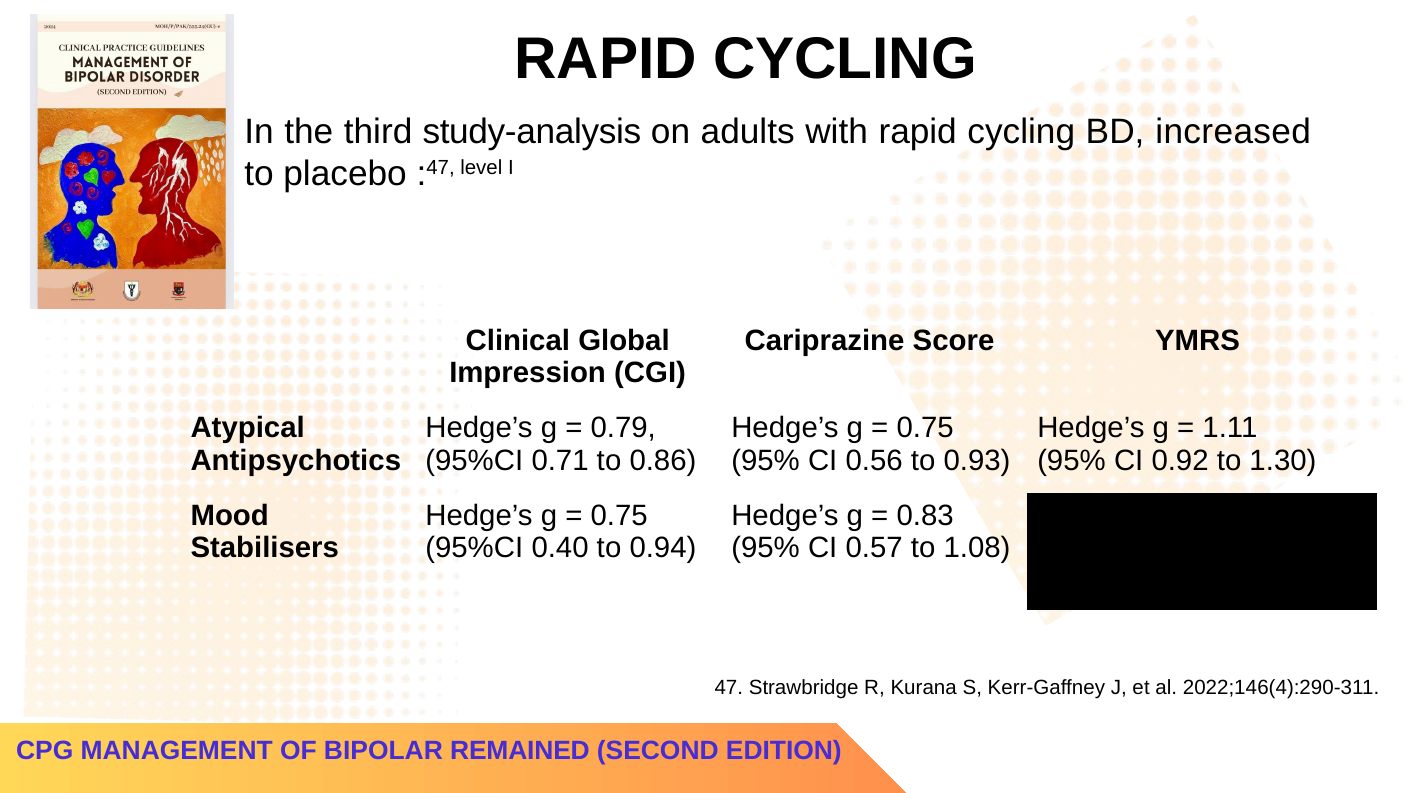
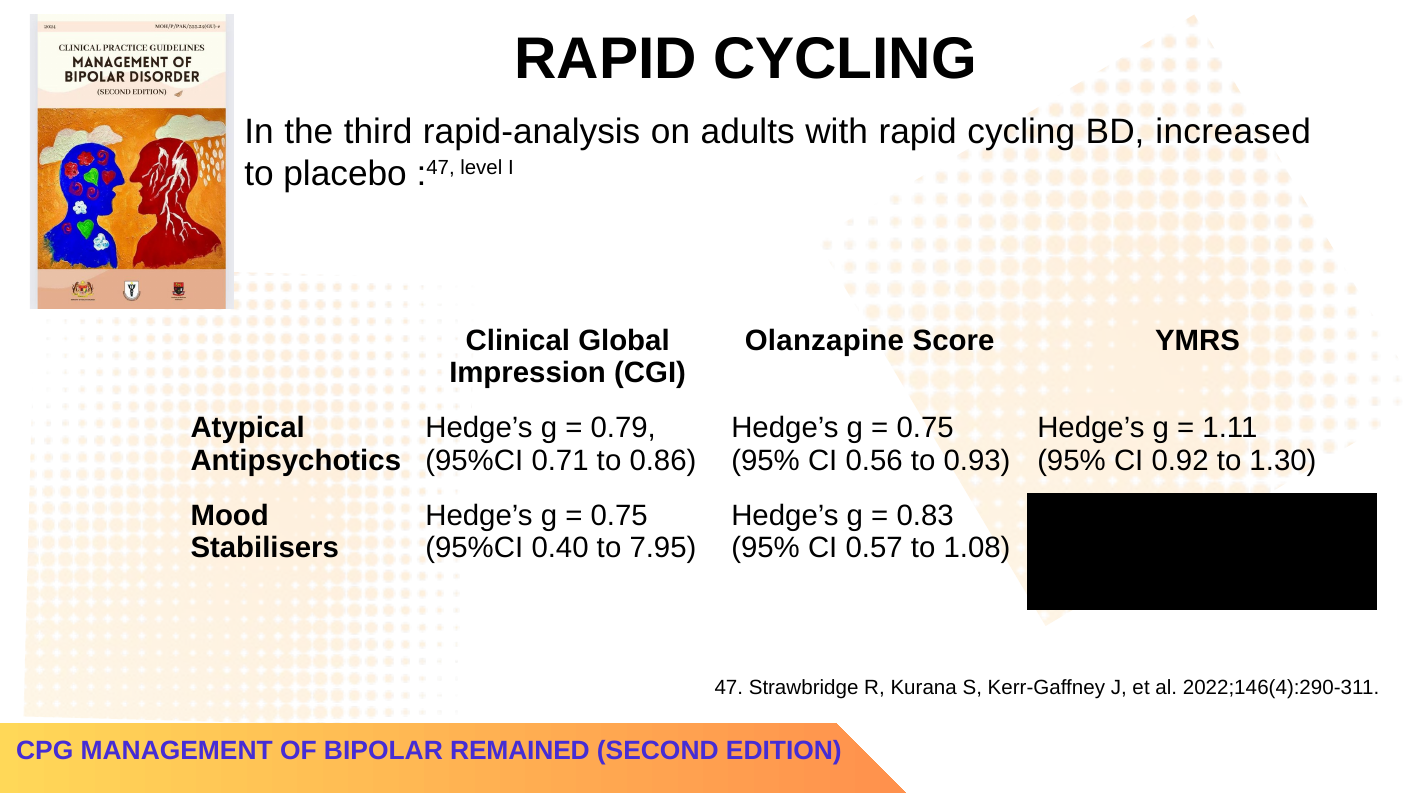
study-analysis: study-analysis -> rapid-analysis
Cariprazine: Cariprazine -> Olanzapine
0.94: 0.94 -> 7.95
